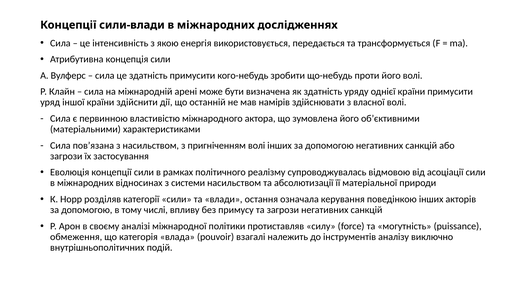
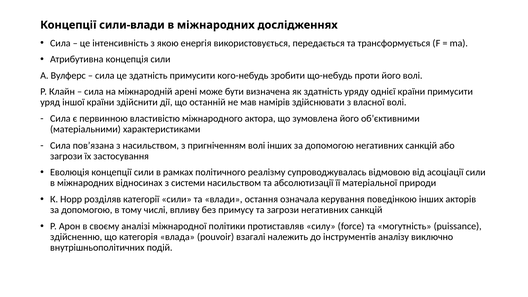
обмеження: обмеження -> здійсненню
